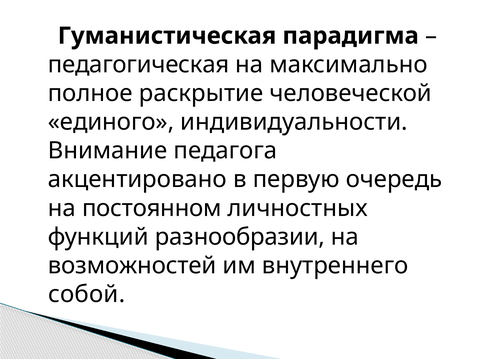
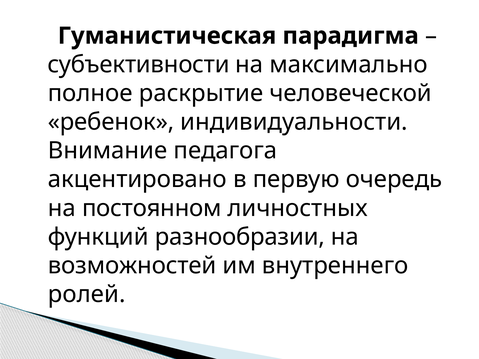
педагогическая: педагогическая -> субъективности
единого: единого -> ребенок
собой: собой -> ролей
